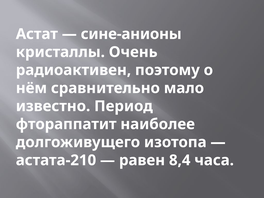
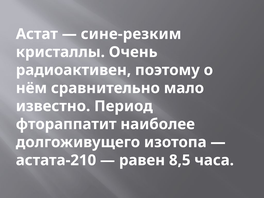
сине-анионы: сине-анионы -> сине-резким
8,4: 8,4 -> 8,5
